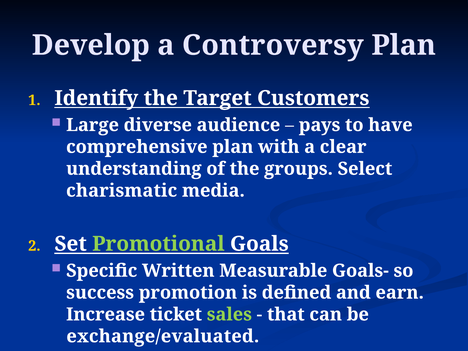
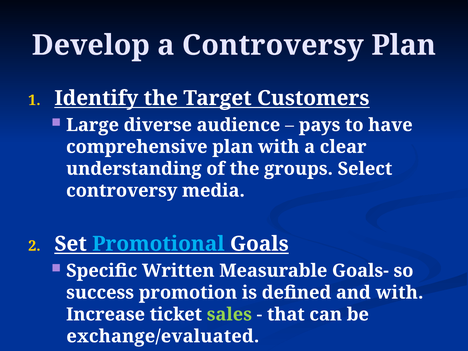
charismatic at (122, 191): charismatic -> controversy
Promotional colour: light green -> light blue
and earn: earn -> with
